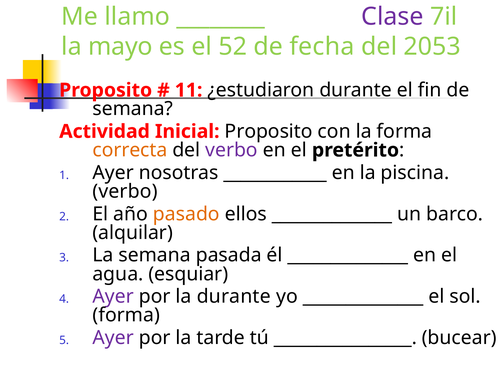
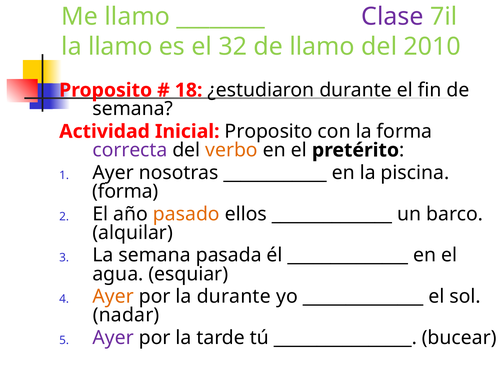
la mayo: mayo -> llamo
52: 52 -> 32
de fecha: fecha -> llamo
2053: 2053 -> 2010
11: 11 -> 18
correcta colour: orange -> purple
verbo at (232, 150) colour: purple -> orange
verbo at (125, 191): verbo -> forma
Ayer at (113, 296) colour: purple -> orange
forma at (126, 315): forma -> nadar
